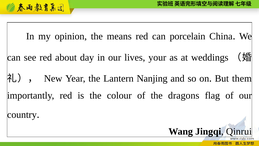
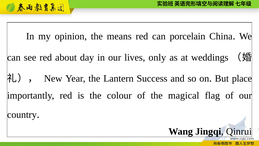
your: your -> only
Nanjing: Nanjing -> Success
them: them -> place
dragons: dragons -> magical
